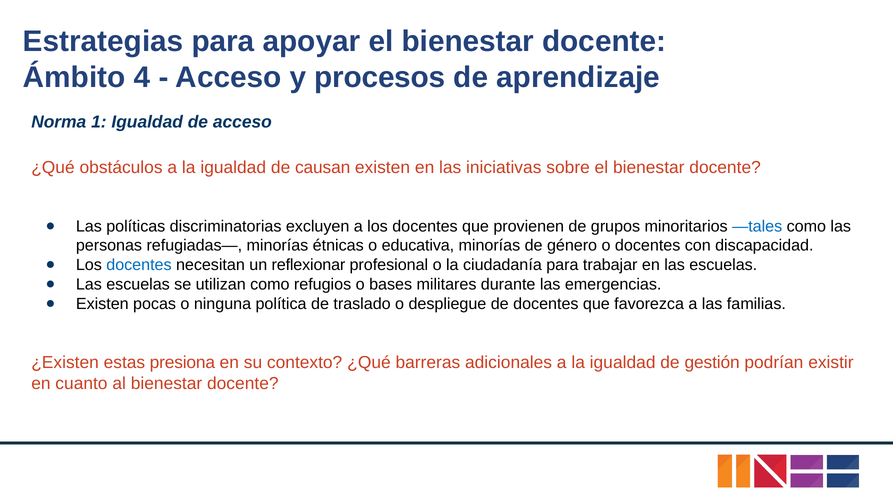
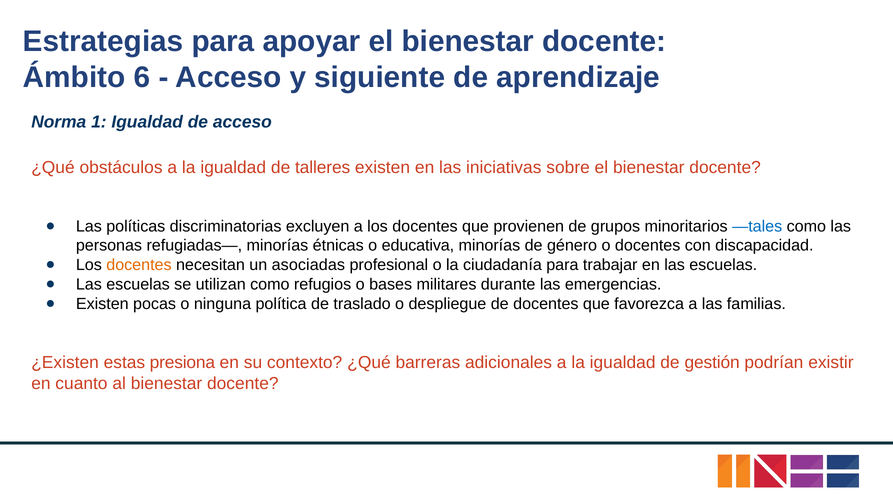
4: 4 -> 6
procesos: procesos -> siguiente
causan: causan -> talleres
docentes at (139, 265) colour: blue -> orange
reflexionar: reflexionar -> asociadas
